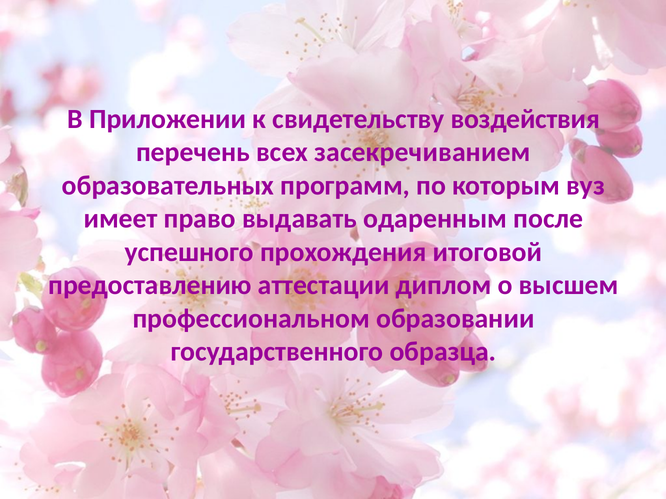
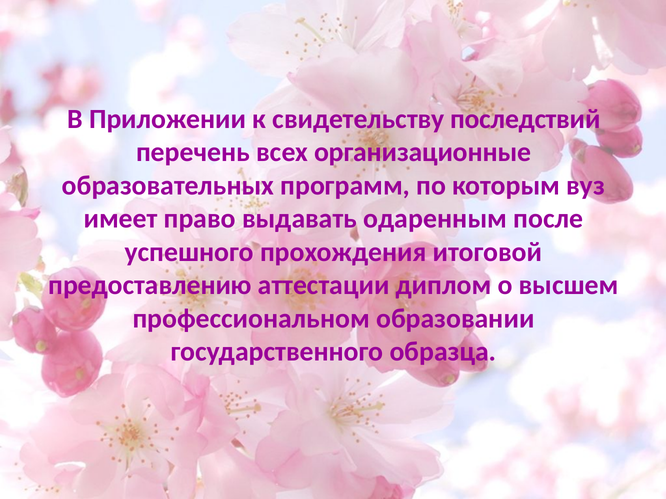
воздействия: воздействия -> последствий
засекречиванием: засекречиванием -> организационные
